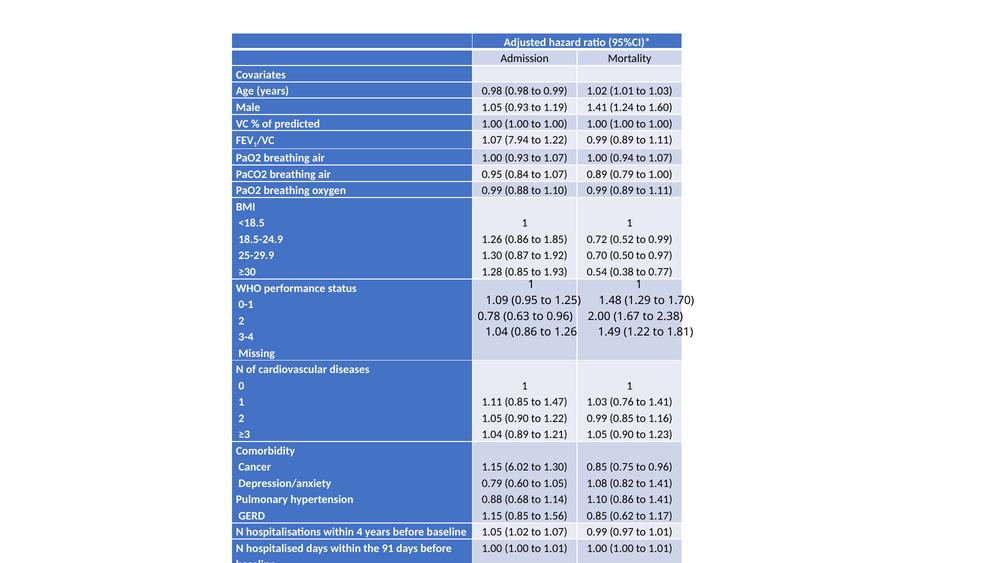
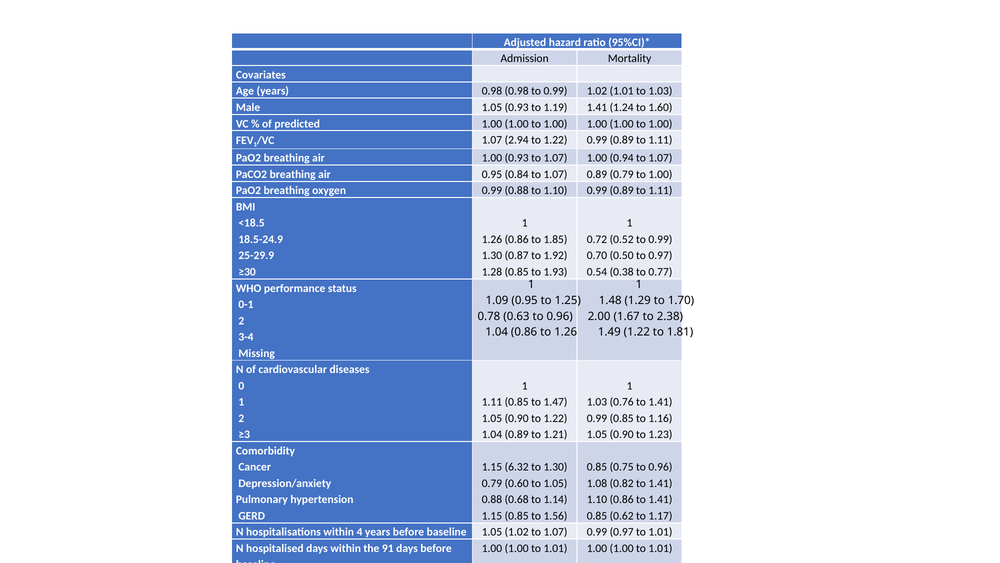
7.94: 7.94 -> 2.94
6.02: 6.02 -> 6.32
